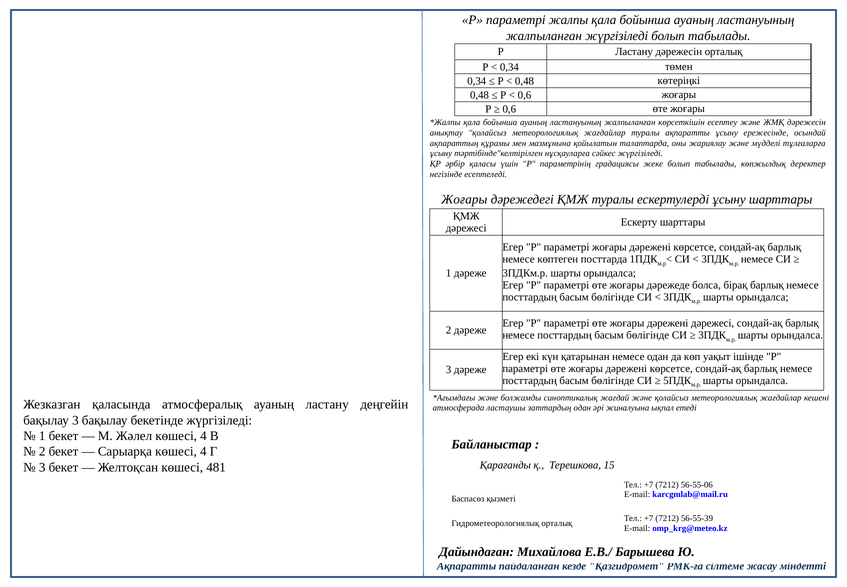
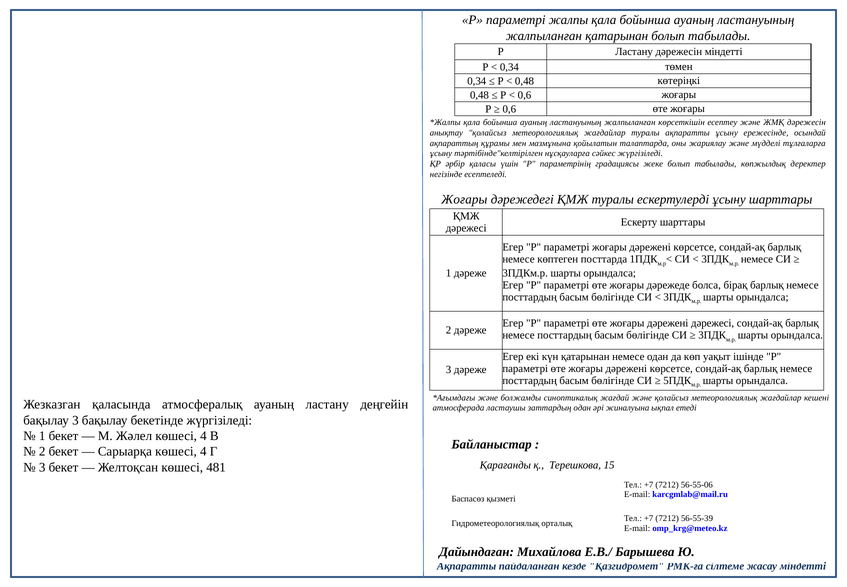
жалпыланған жүргізіледі: жүргізіледі -> қатарынан
дәрежесін орталық: орталық -> міндетті
